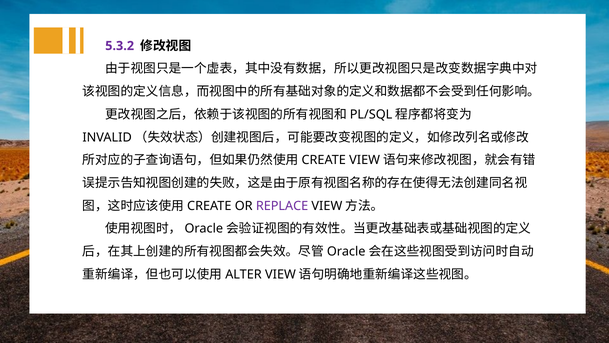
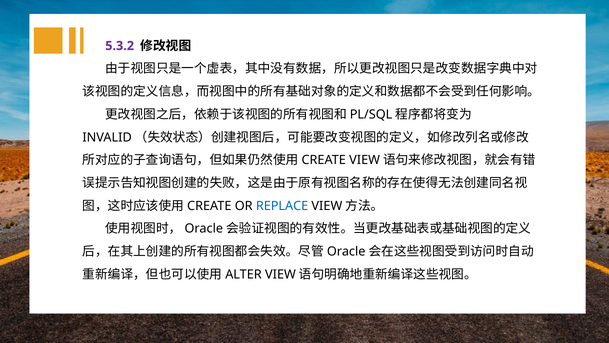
REPLACE colour: purple -> blue
